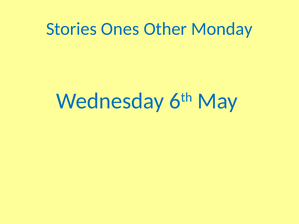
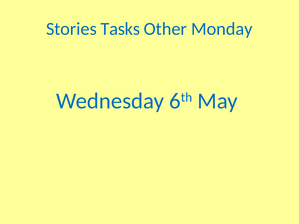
Ones: Ones -> Tasks
